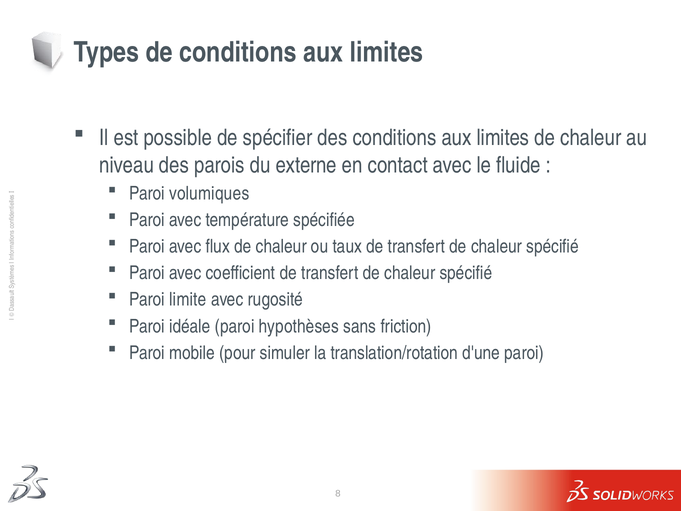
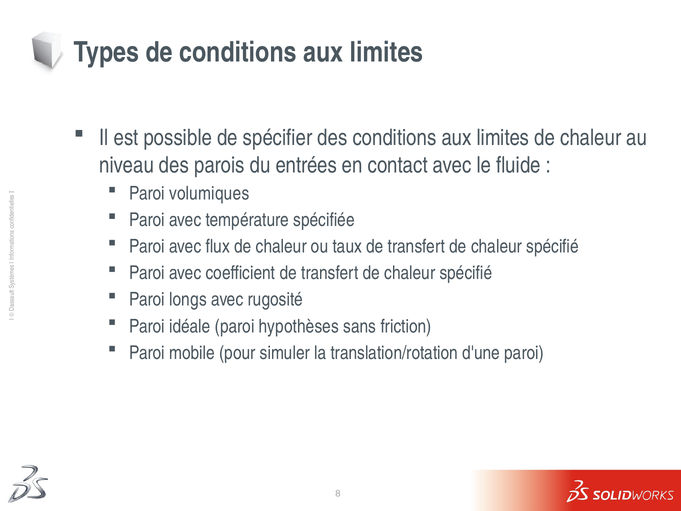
externe: externe -> entrées
limite: limite -> longs
